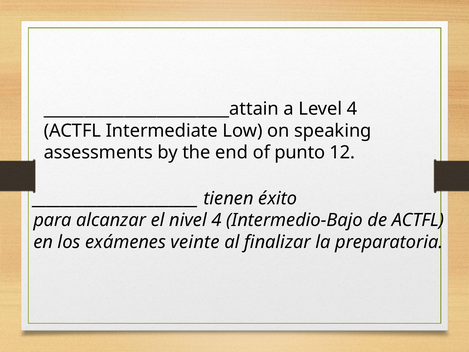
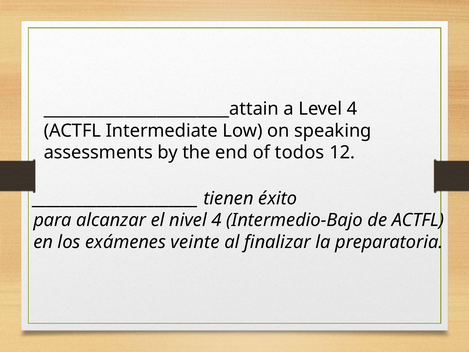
punto: punto -> todos
